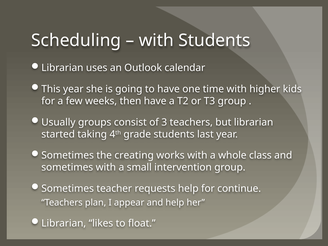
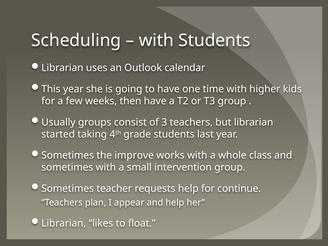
creating: creating -> improve
